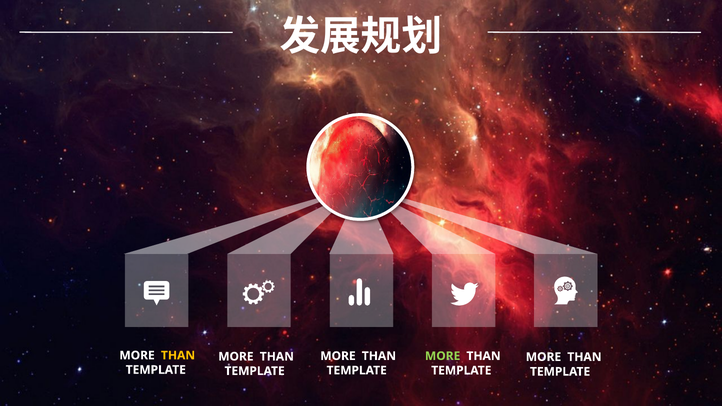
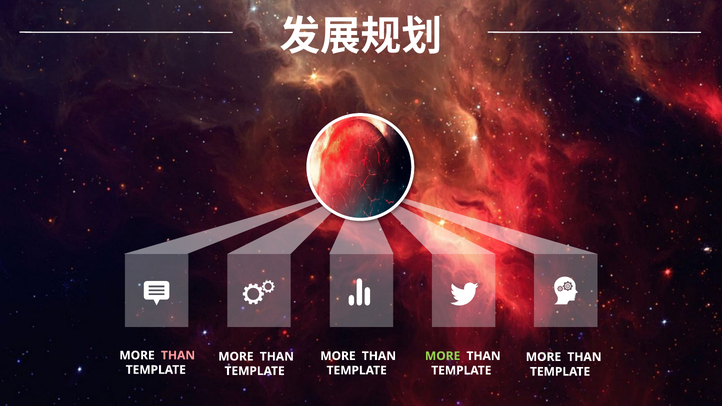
THAN at (178, 356) colour: yellow -> pink
